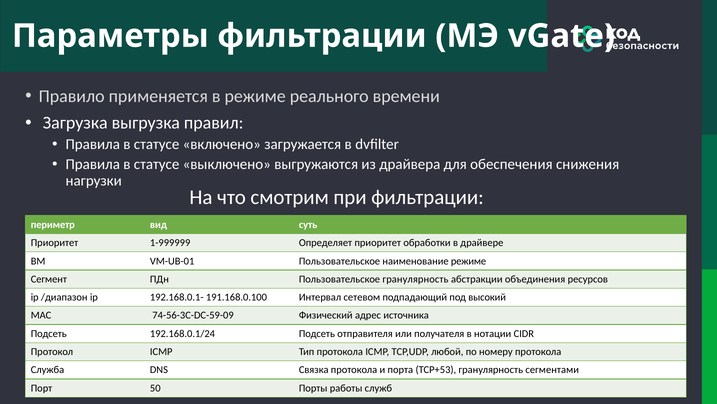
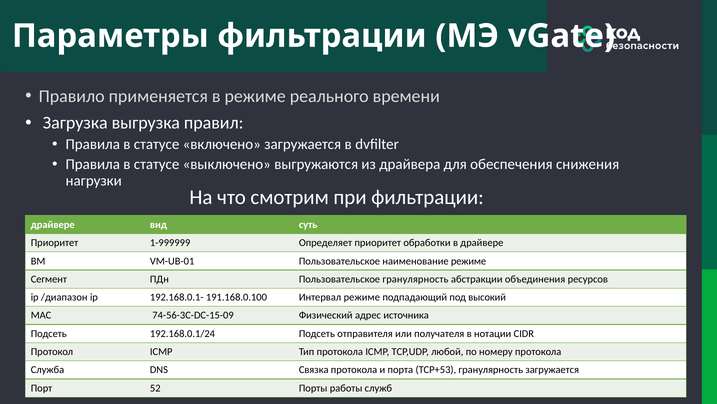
периметр at (53, 224): периметр -> драйвере
Интервал сетевом: сетевом -> режиме
74-56-3C-DC-59-09: 74-56-3C-DC-59-09 -> 74-56-3C-DC-15-09
гранулярность сегментами: сегментами -> загружается
50: 50 -> 52
